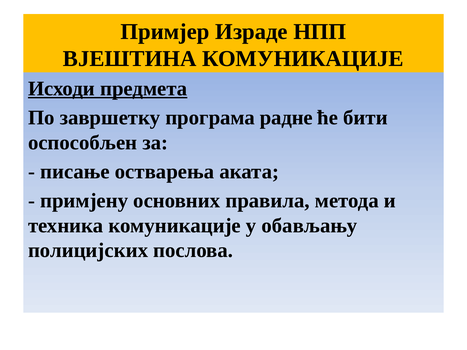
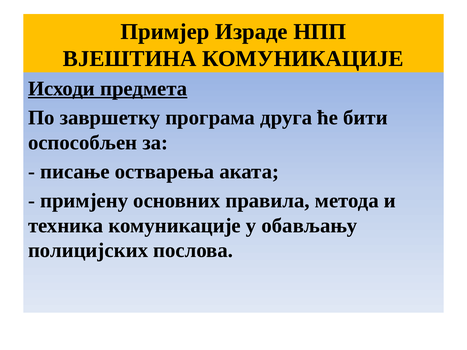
радне: радне -> друга
